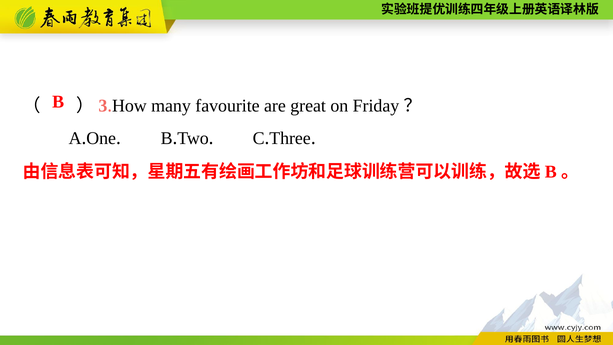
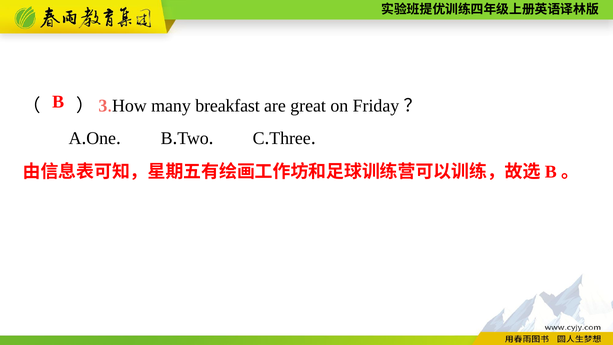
favourite: favourite -> breakfast
